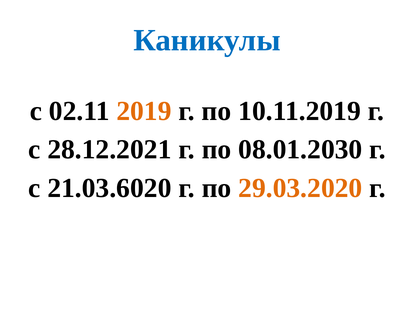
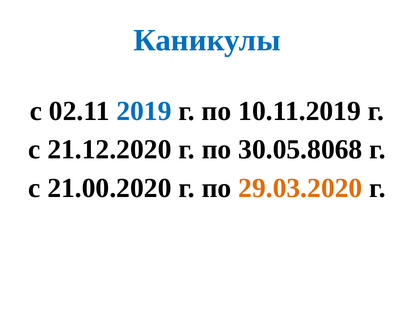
2019 colour: orange -> blue
28.12.2021: 28.12.2021 -> 21.12.2020
08.01.2030: 08.01.2030 -> 30.05.8068
21.03.6020: 21.03.6020 -> 21.00.2020
